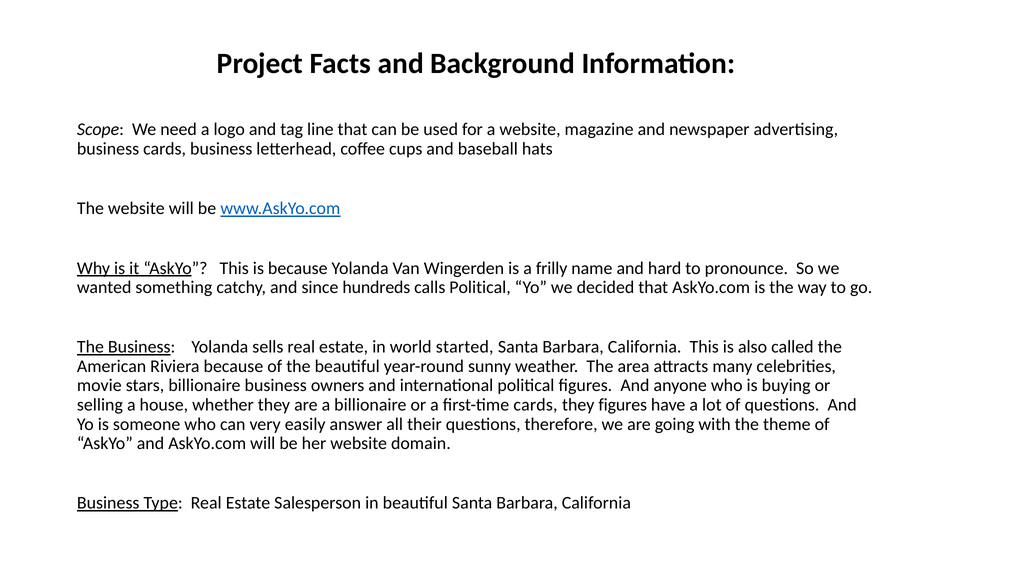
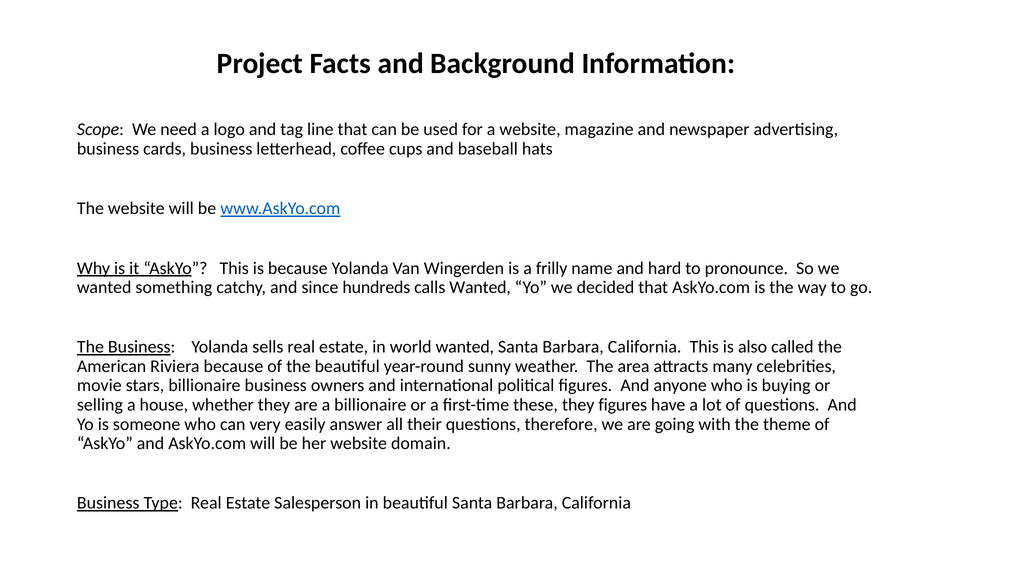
calls Political: Political -> Wanted
world started: started -> wanted
first-time cards: cards -> these
